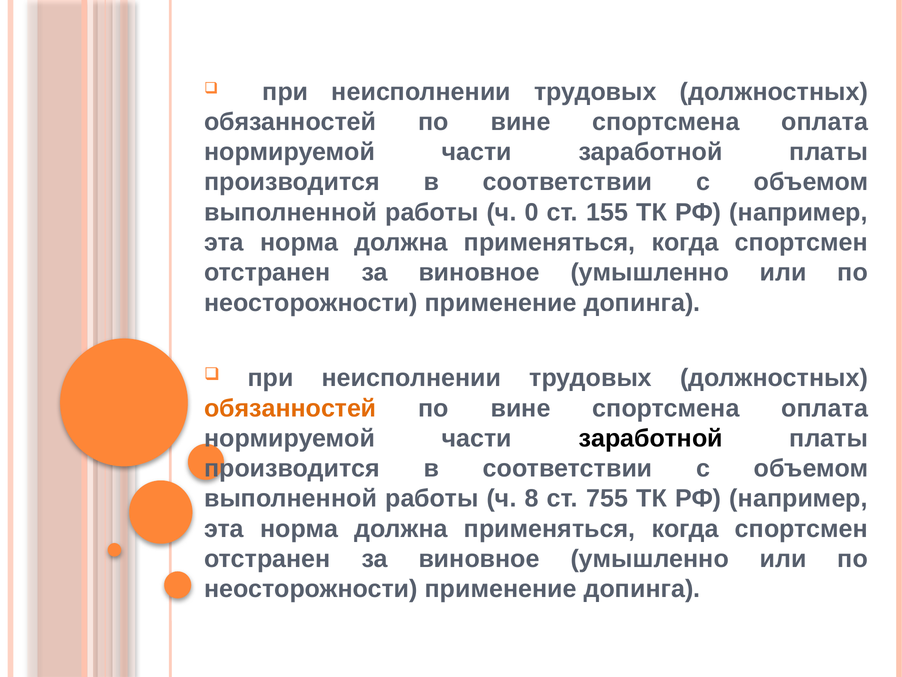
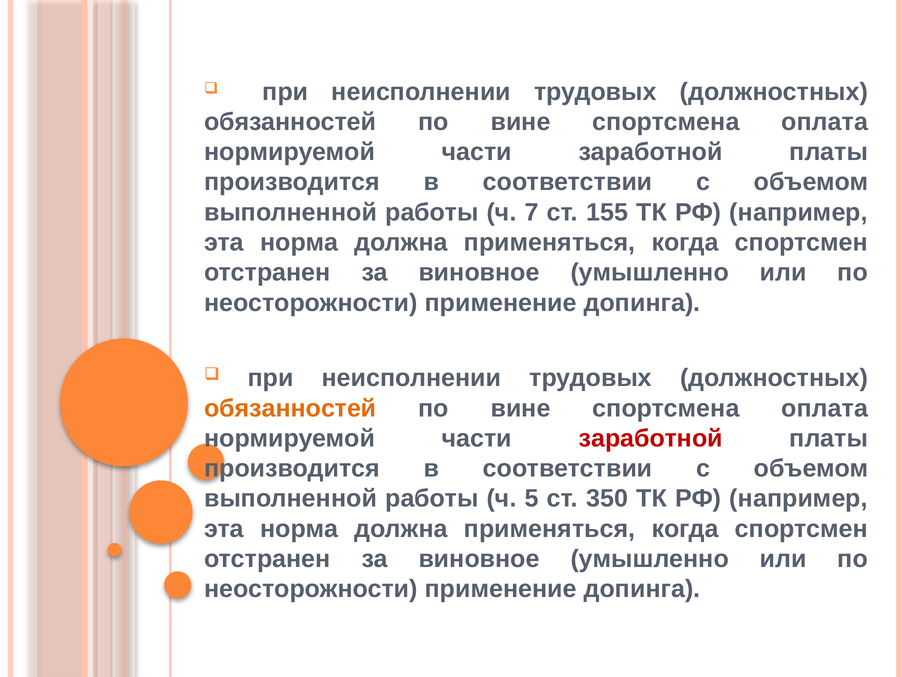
0: 0 -> 7
заработной at (651, 438) colour: black -> red
8: 8 -> 5
755: 755 -> 350
